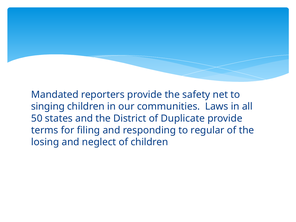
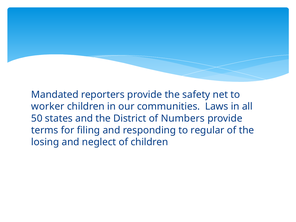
singing: singing -> worker
Duplicate: Duplicate -> Numbers
